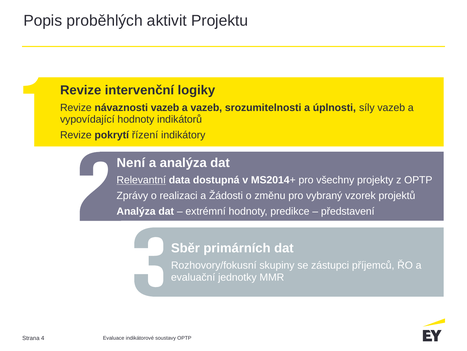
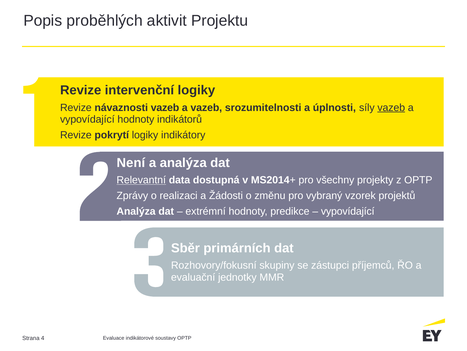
vazeb at (391, 107) underline: none -> present
pokrytí řízení: řízení -> logiky
představení at (348, 211): představení -> vypovídající
